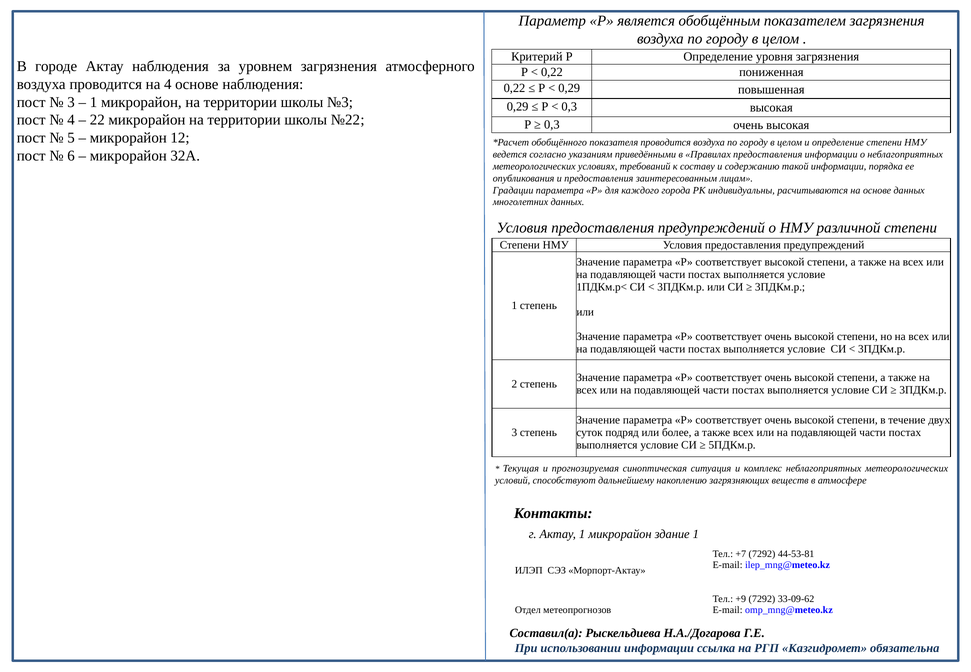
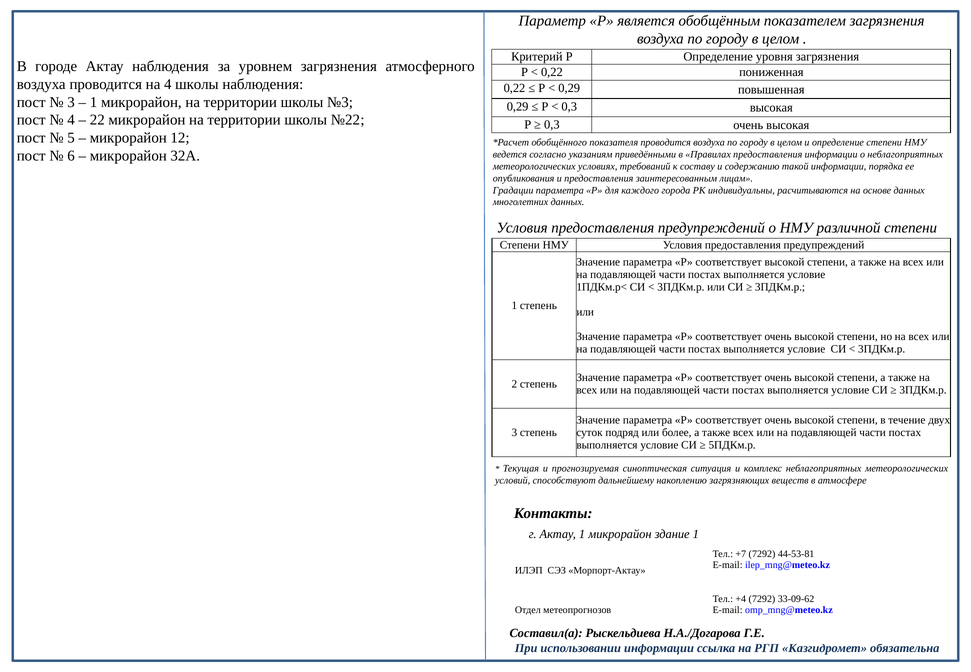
4 основе: основе -> школы
+9: +9 -> +4
